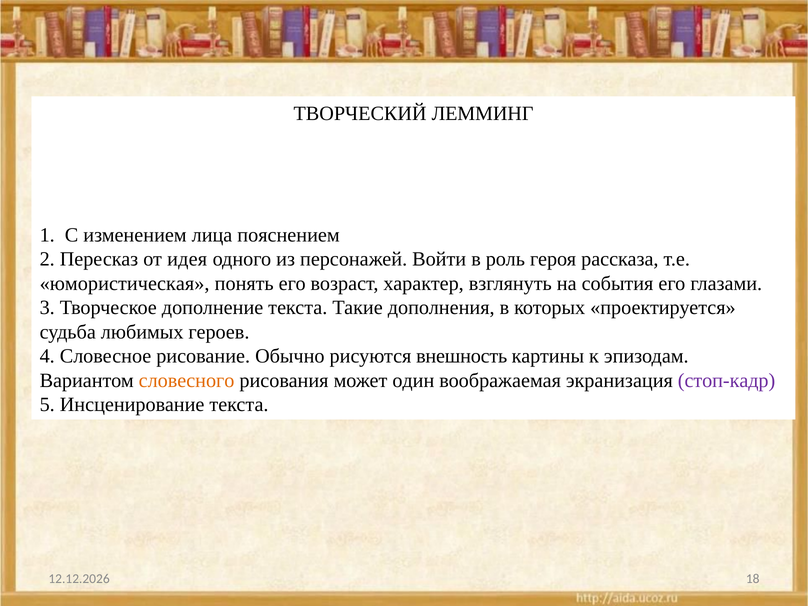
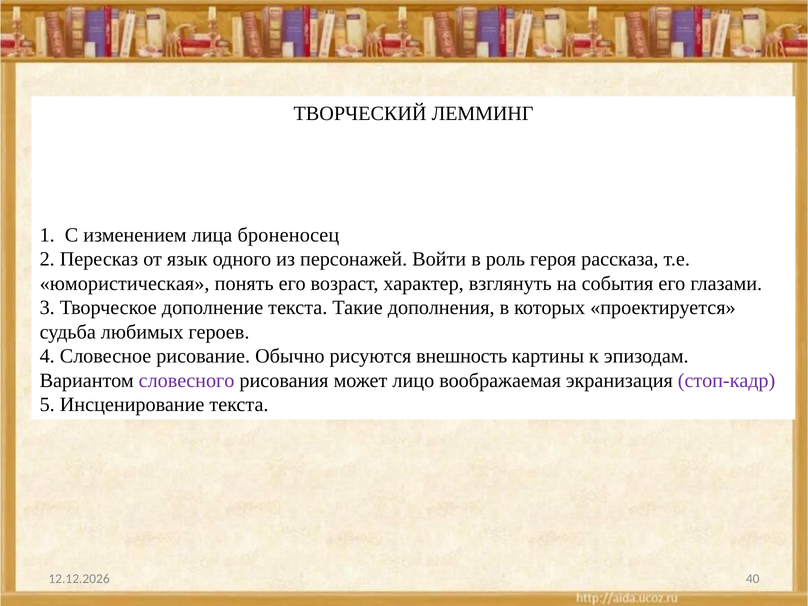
пояснением: пояснением -> броненосец
идея: идея -> язык
словесного colour: orange -> purple
один: один -> лицо
18: 18 -> 40
